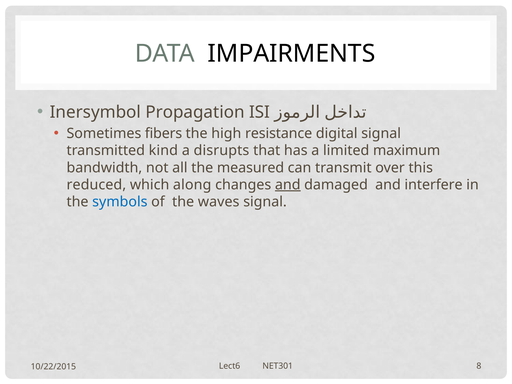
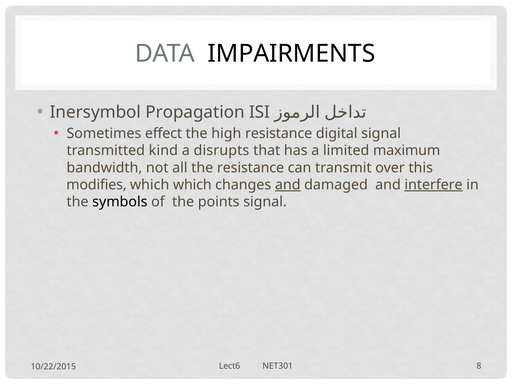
fibers: fibers -> effect
the measured: measured -> resistance
reduced: reduced -> modifies
which along: along -> which
interfere underline: none -> present
symbols colour: blue -> black
waves: waves -> points
